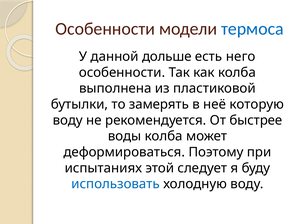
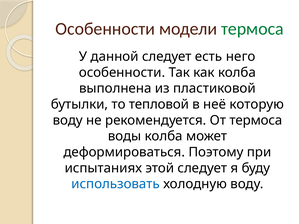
термоса at (252, 29) colour: blue -> green
данной дольше: дольше -> следует
замерять: замерять -> тепловой
От быстрее: быстрее -> термоса
